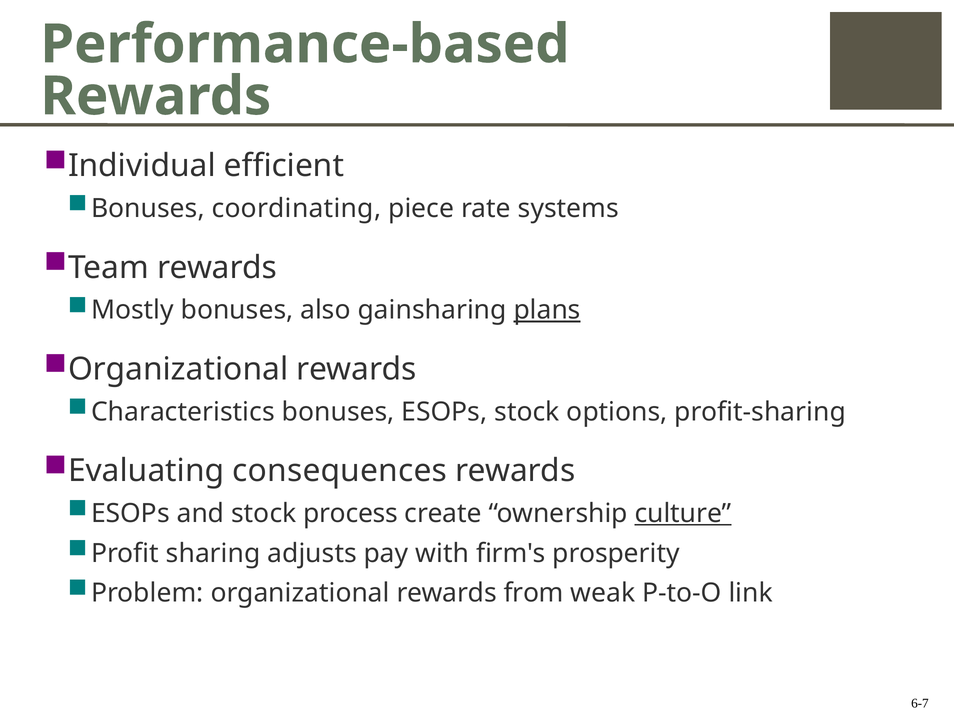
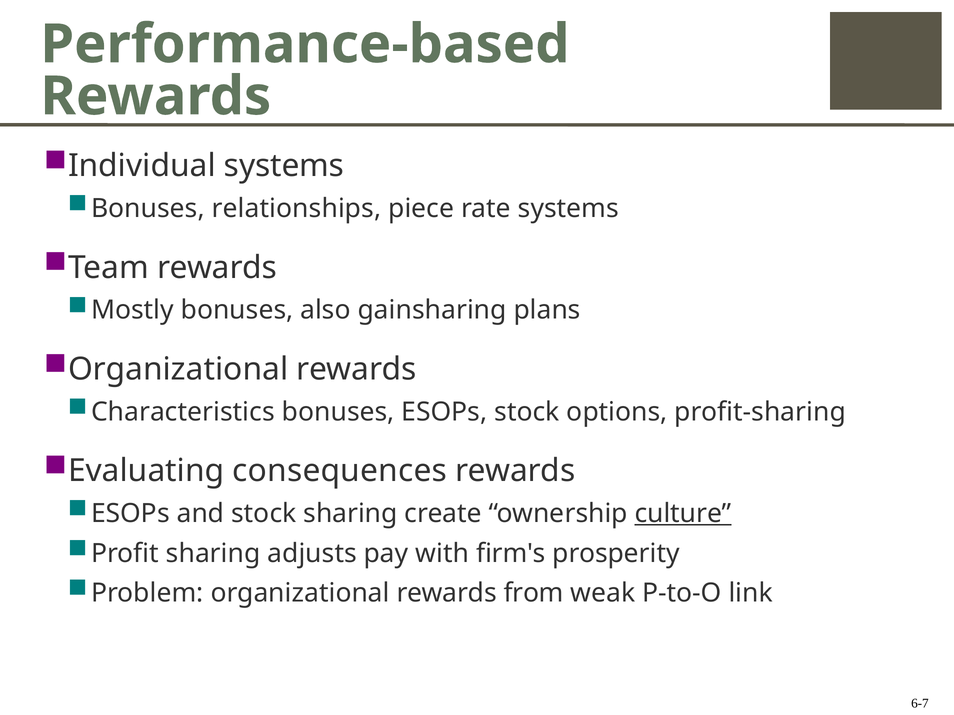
Individual efficient: efficient -> systems
coordinating: coordinating -> relationships
plans underline: present -> none
stock process: process -> sharing
